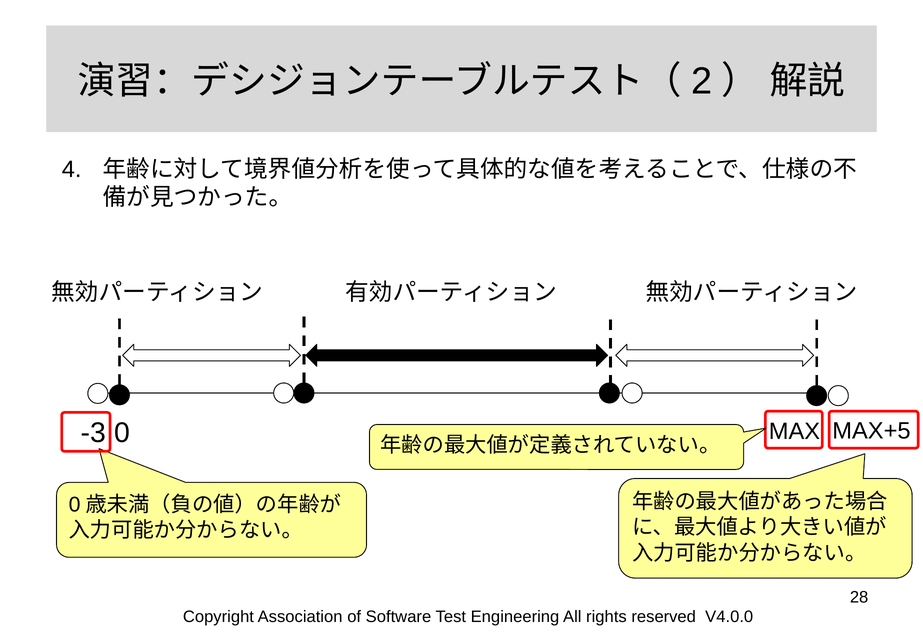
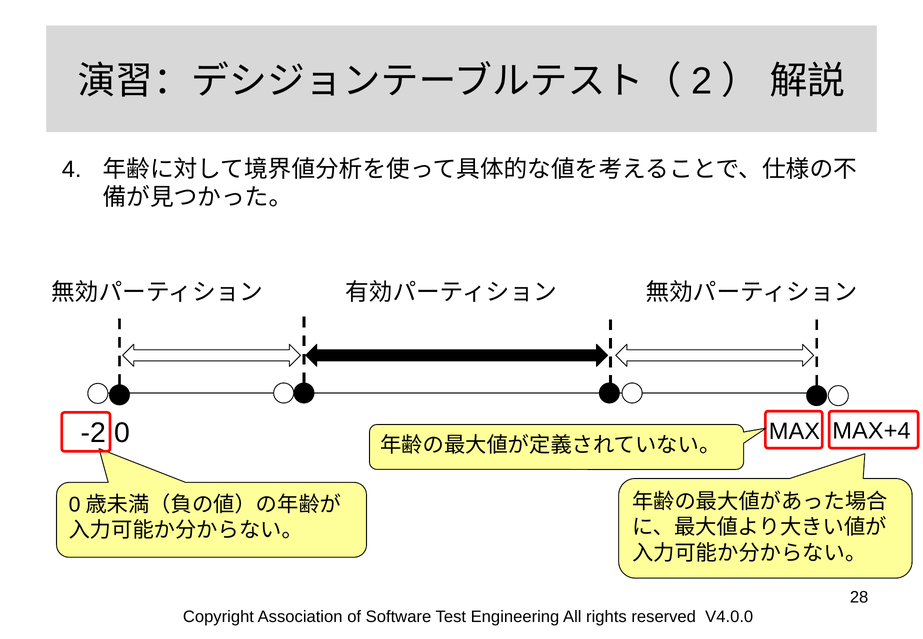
-3: -3 -> -2
MAX+5: MAX+5 -> MAX+4
